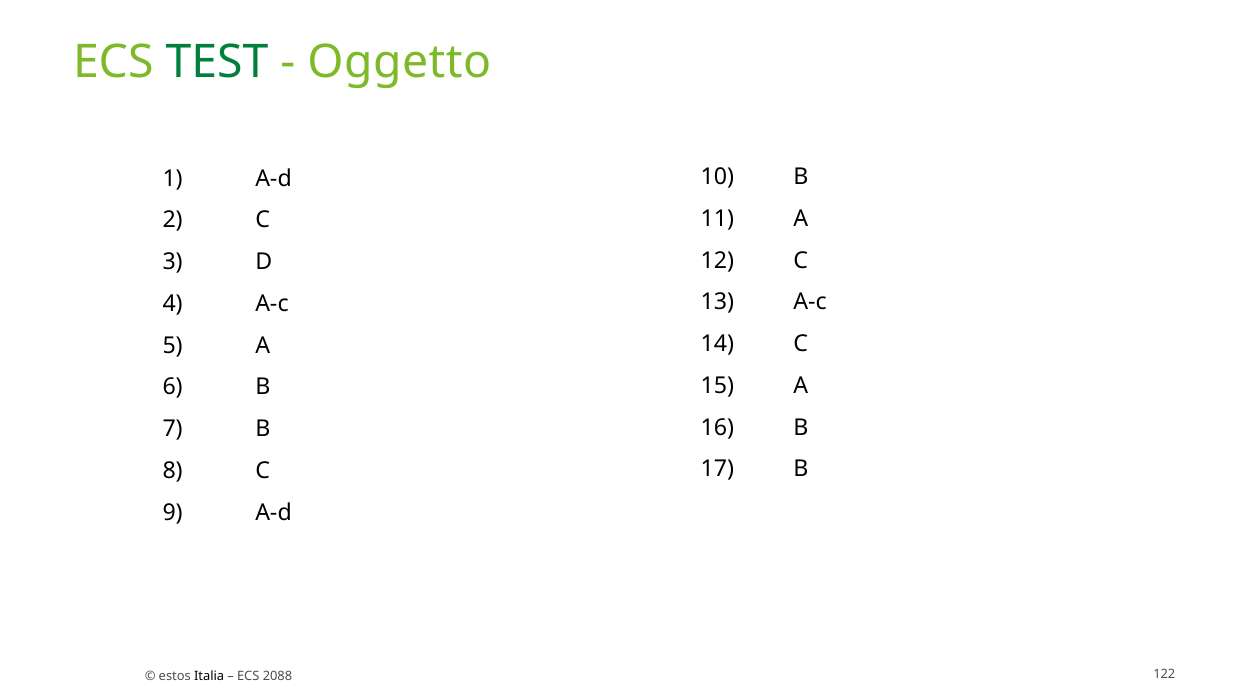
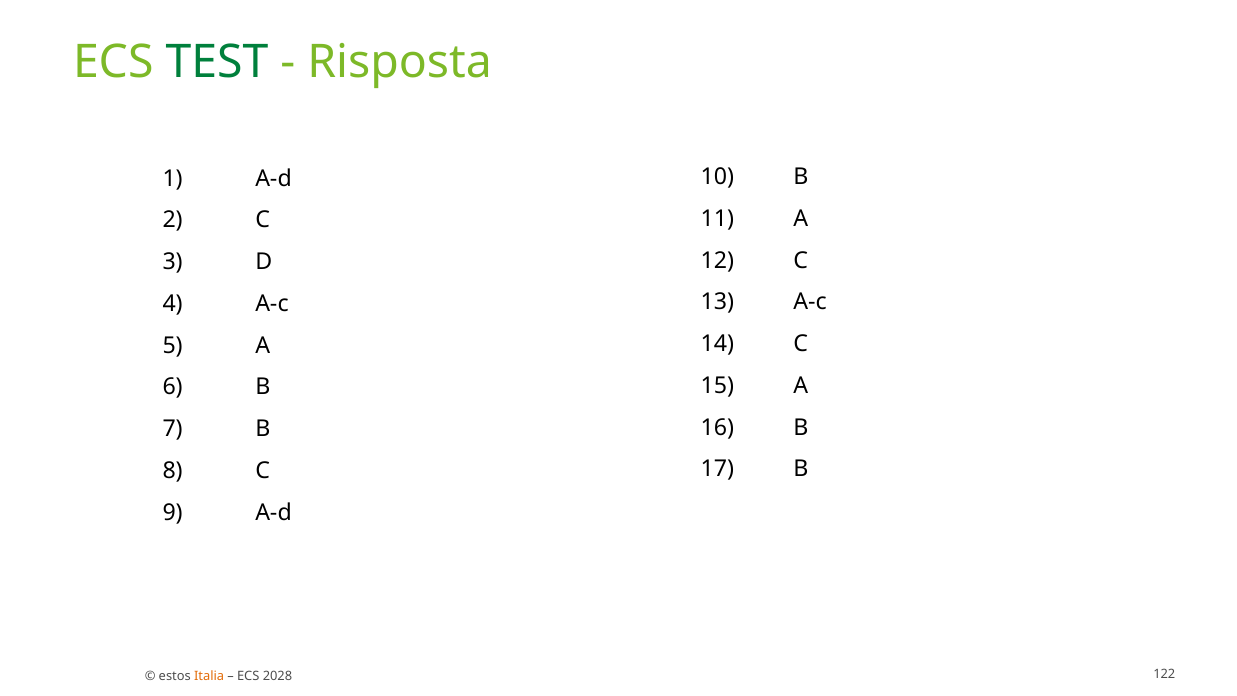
Oggetto: Oggetto -> Risposta
Italia colour: black -> orange
2088: 2088 -> 2028
